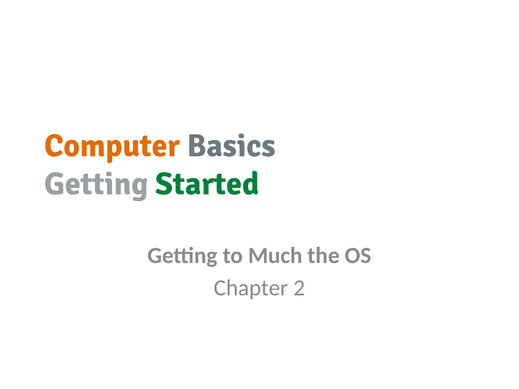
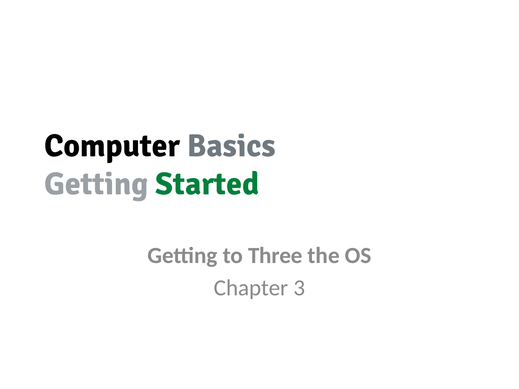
Computer colour: orange -> black
Much: Much -> Three
2: 2 -> 3
